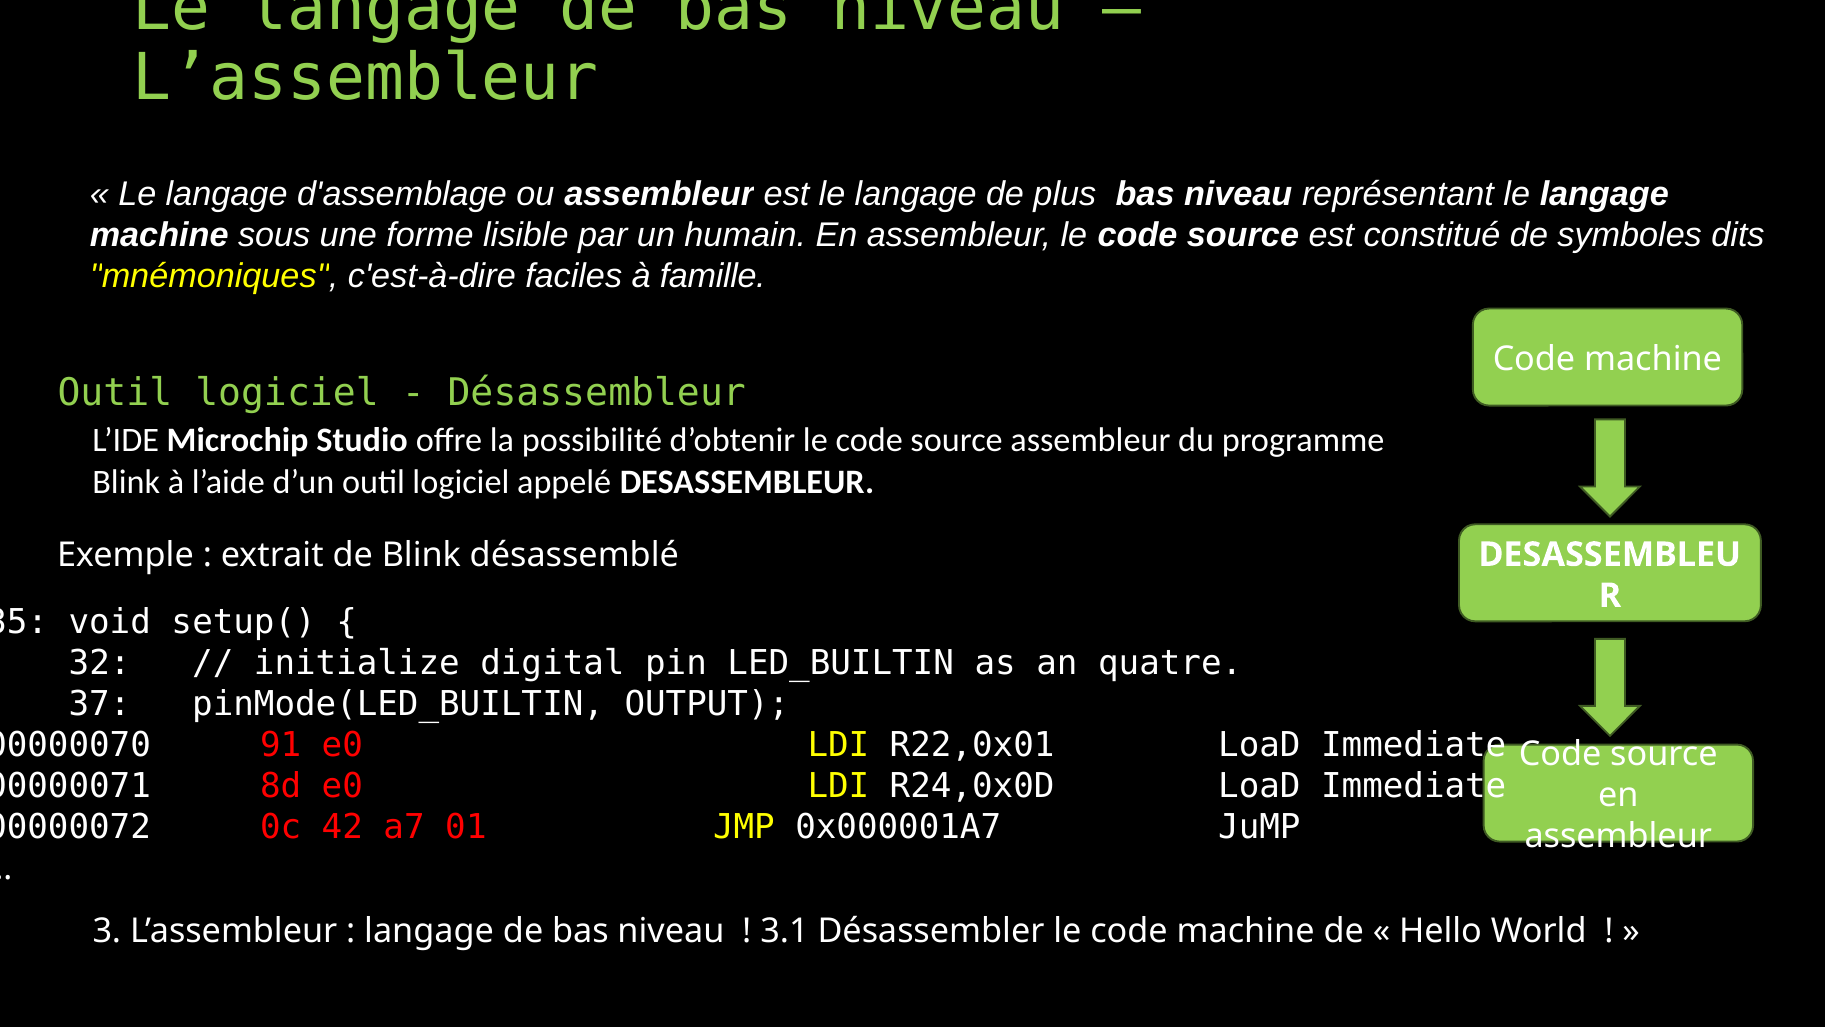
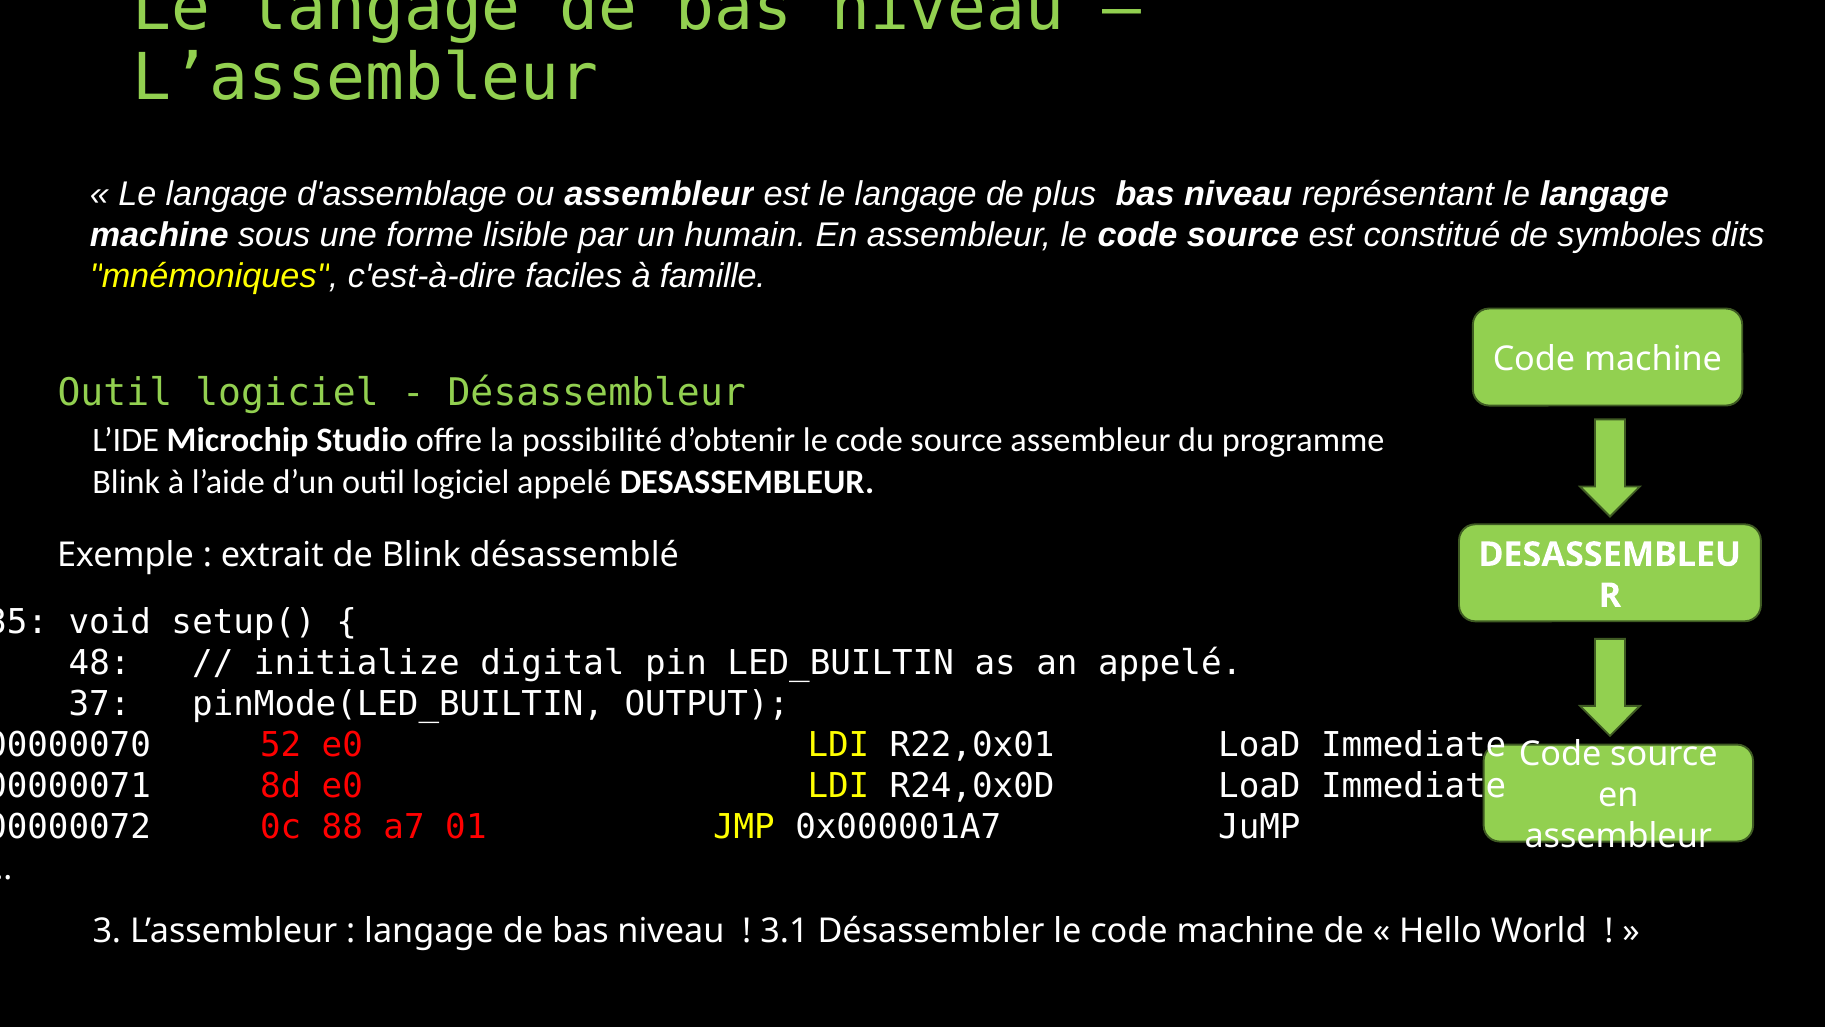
32: 32 -> 48
an quatre: quatre -> appelé
91: 91 -> 52
42: 42 -> 88
